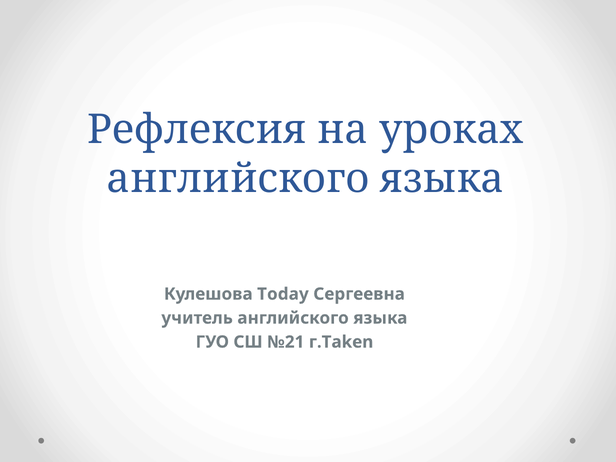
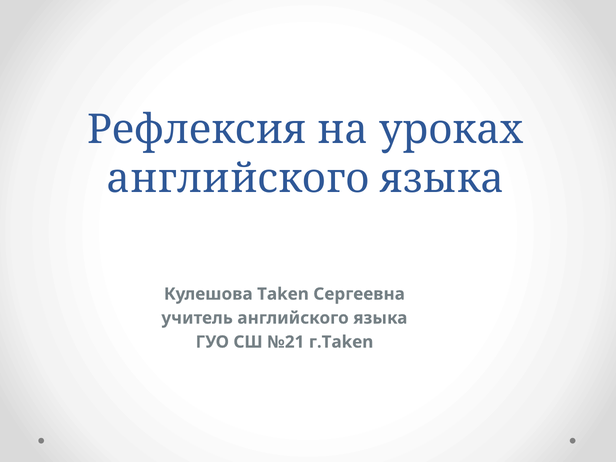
Today: Today -> Taken
